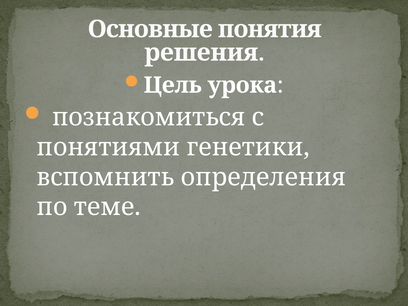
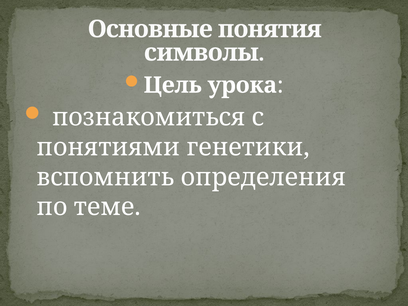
решения: решения -> символы
